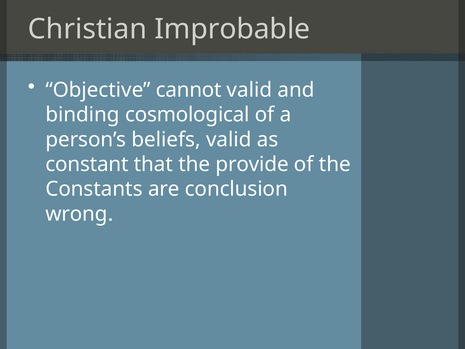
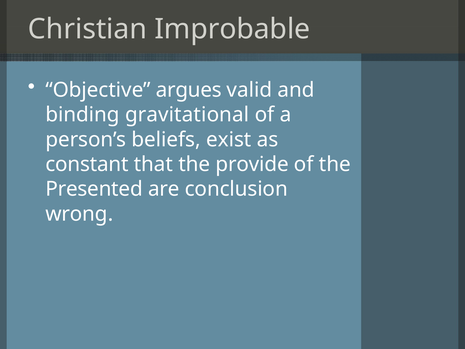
cannot: cannot -> argues
cosmological: cosmological -> gravitational
beliefs valid: valid -> exist
Constants: Constants -> Presented
